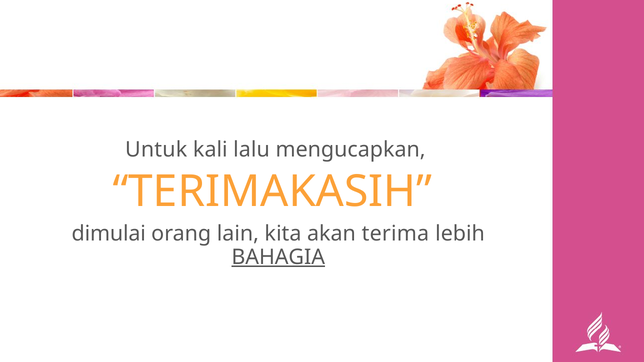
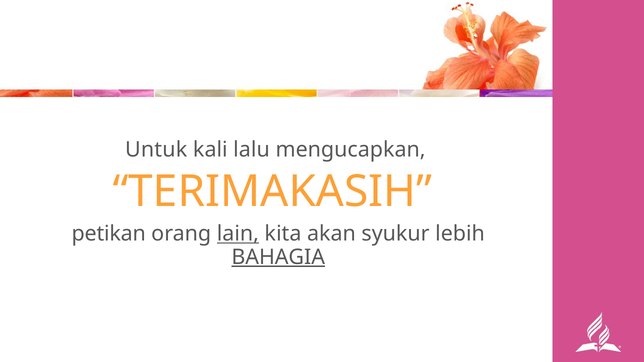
dimulai: dimulai -> petikan
lain underline: none -> present
terima: terima -> syukur
